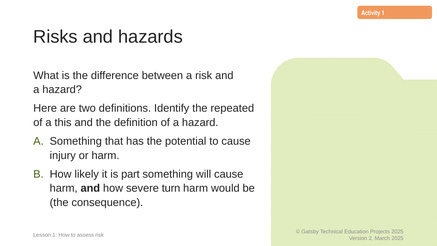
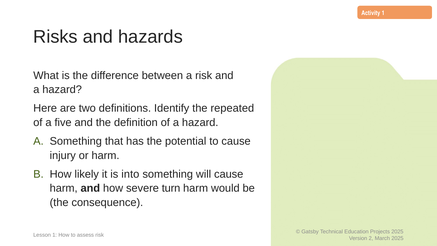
this: this -> five
part: part -> into
